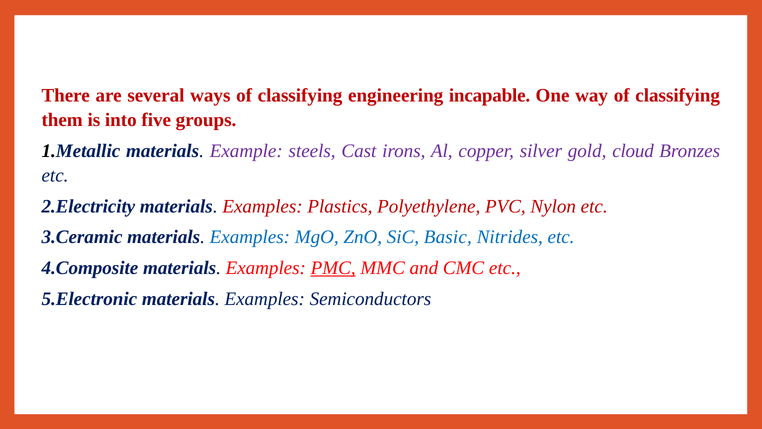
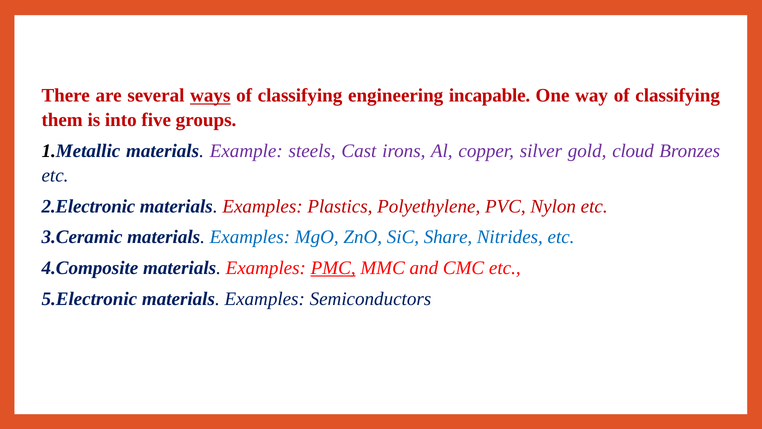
ways underline: none -> present
2.Electricity: 2.Electricity -> 2.Electronic
Basic: Basic -> Share
